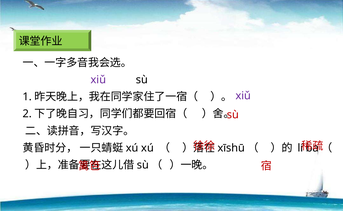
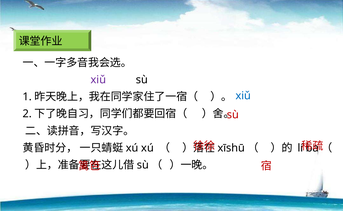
xiǔ at (243, 96) colour: purple -> blue
